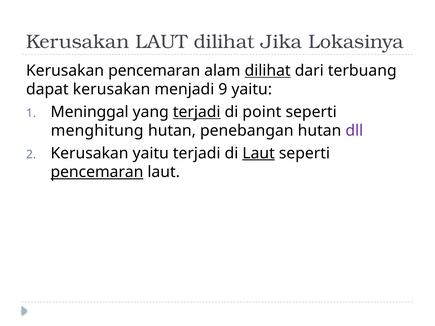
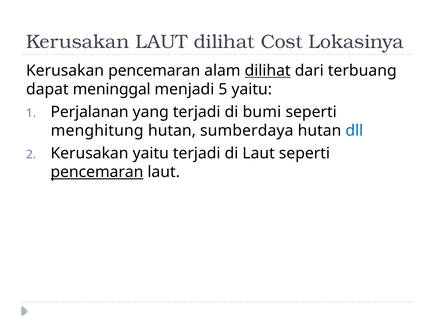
Jika: Jika -> Cost
dapat kerusakan: kerusakan -> meninggal
9: 9 -> 5
Meninggal: Meninggal -> Perjalanan
terjadi at (197, 112) underline: present -> none
point: point -> bumi
penebangan: penebangan -> sumberdaya
dll colour: purple -> blue
Laut at (259, 153) underline: present -> none
